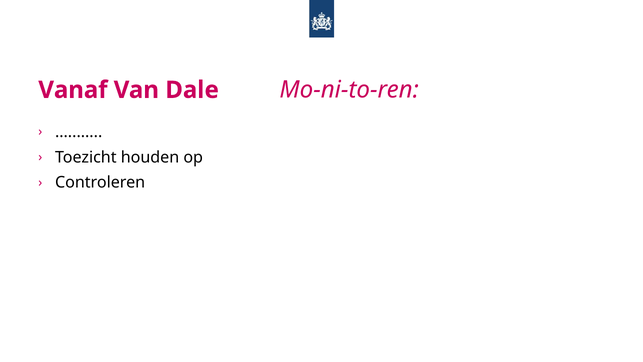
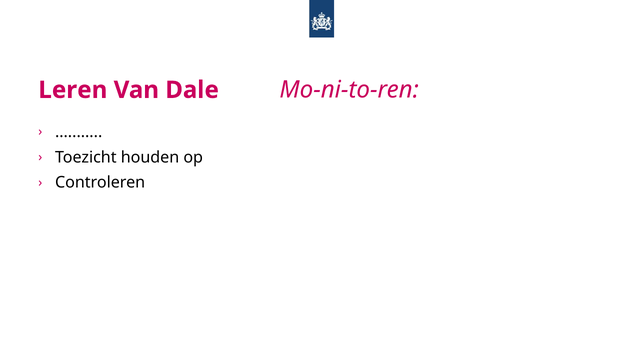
Vanaf: Vanaf -> Leren
